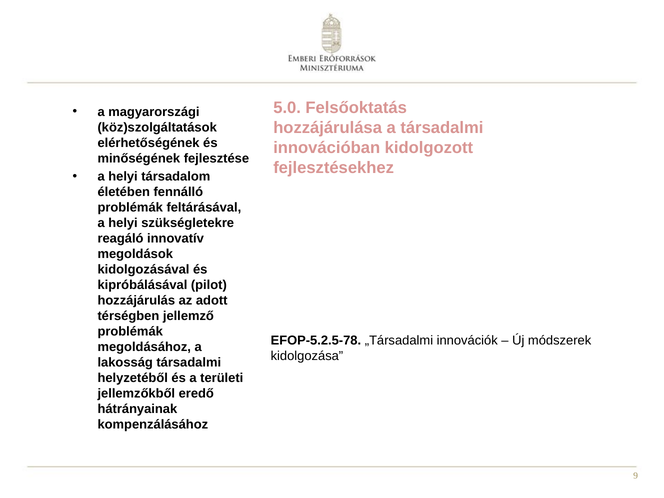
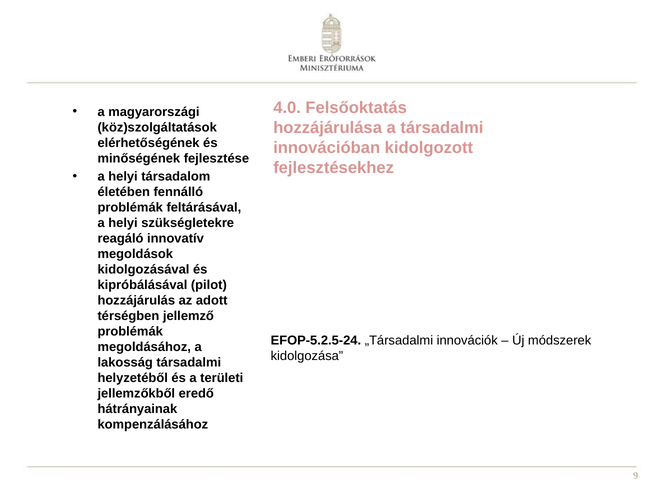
5.0: 5.0 -> 4.0
EFOP-5.2.5-78: EFOP-5.2.5-78 -> EFOP-5.2.5-24
